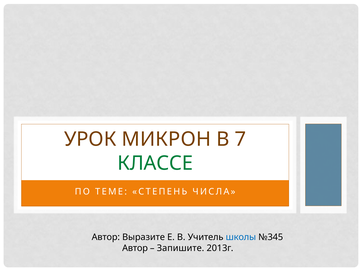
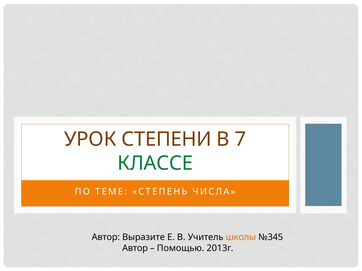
МИКРОН: МИКРОН -> СТЕПЕНИ
школы colour: blue -> orange
Запишите: Запишите -> Помощью
